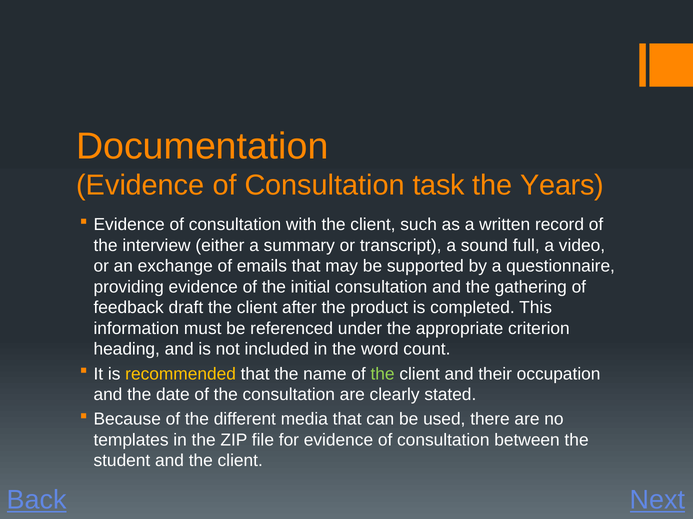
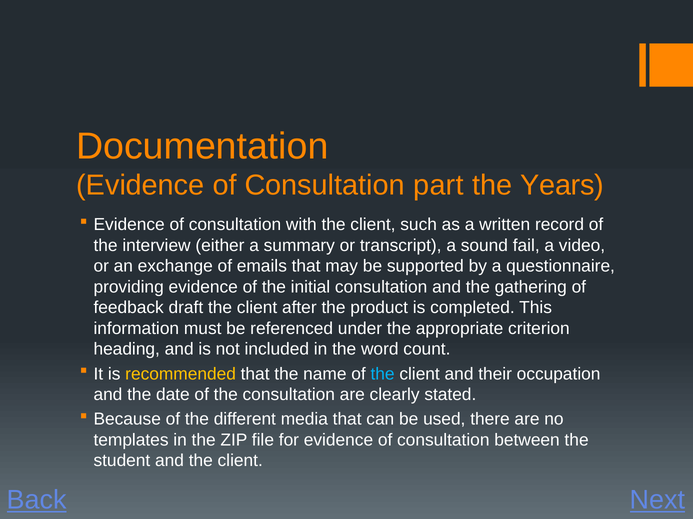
task: task -> part
full: full -> fail
the at (383, 374) colour: light green -> light blue
